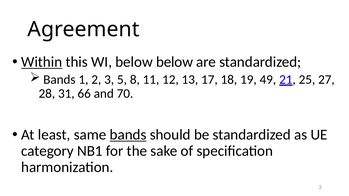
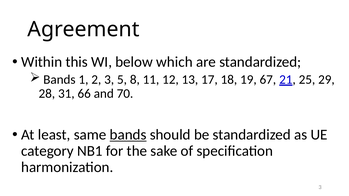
Within underline: present -> none
below below: below -> which
49: 49 -> 67
27: 27 -> 29
